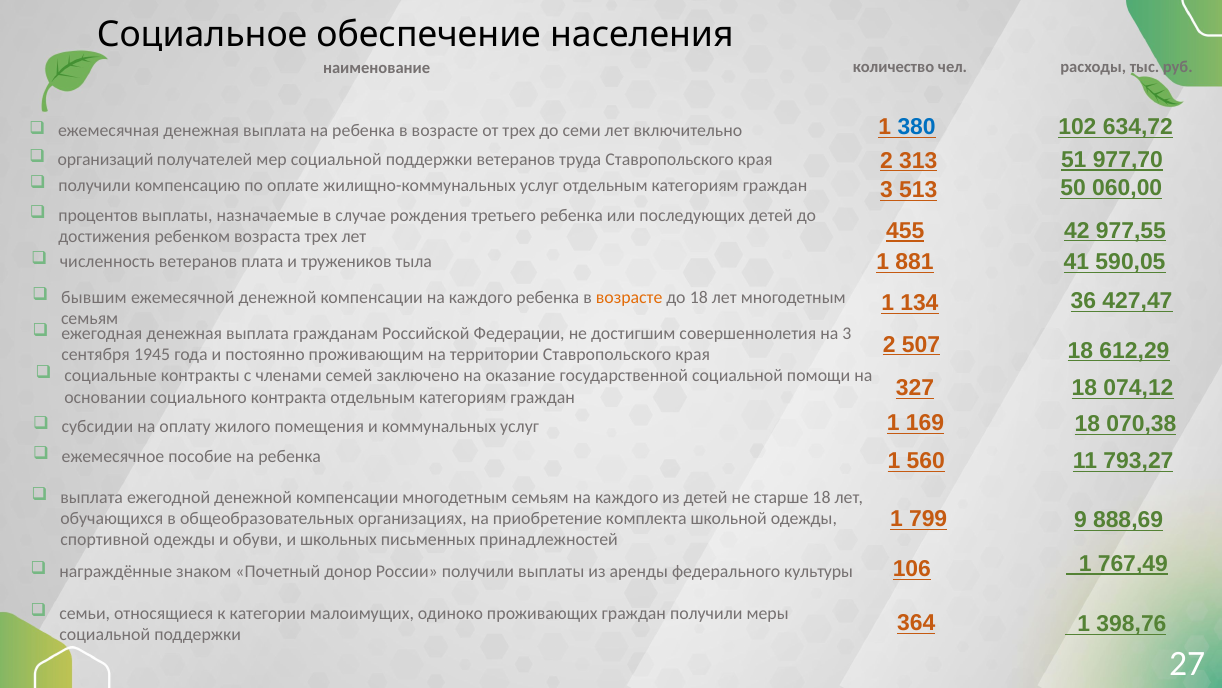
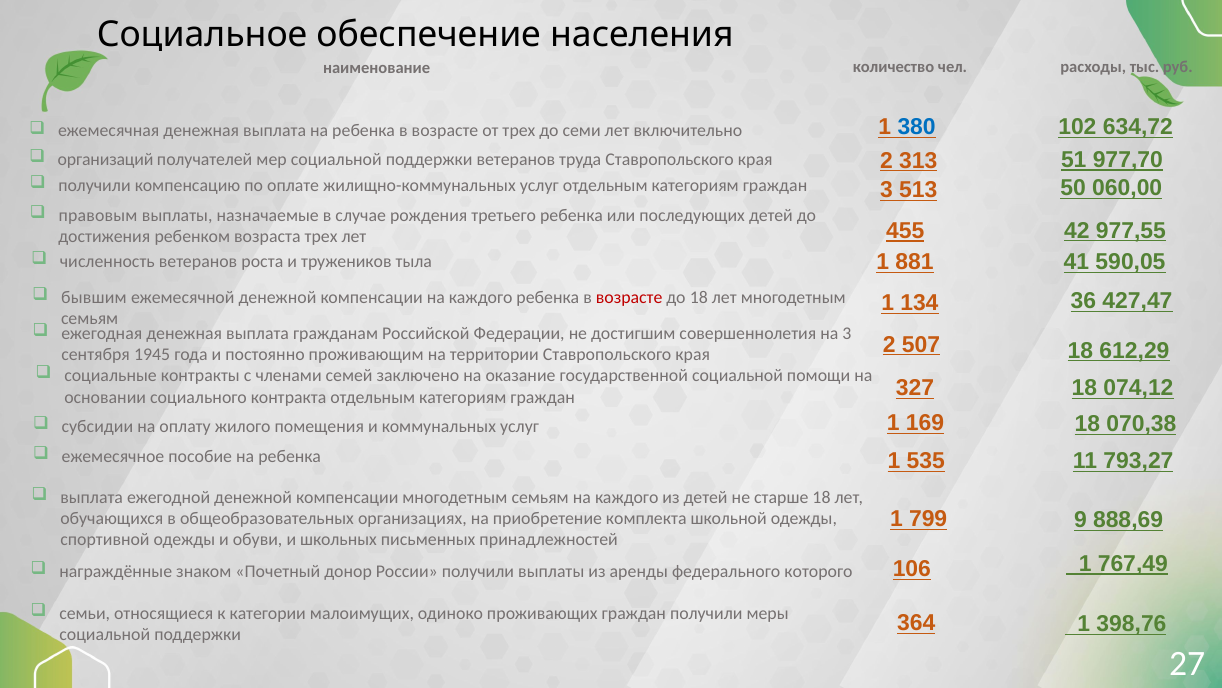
процентов: процентов -> правовым
плата: плата -> роста
возрасте at (629, 297) colour: orange -> red
560: 560 -> 535
культуры: культуры -> которого
